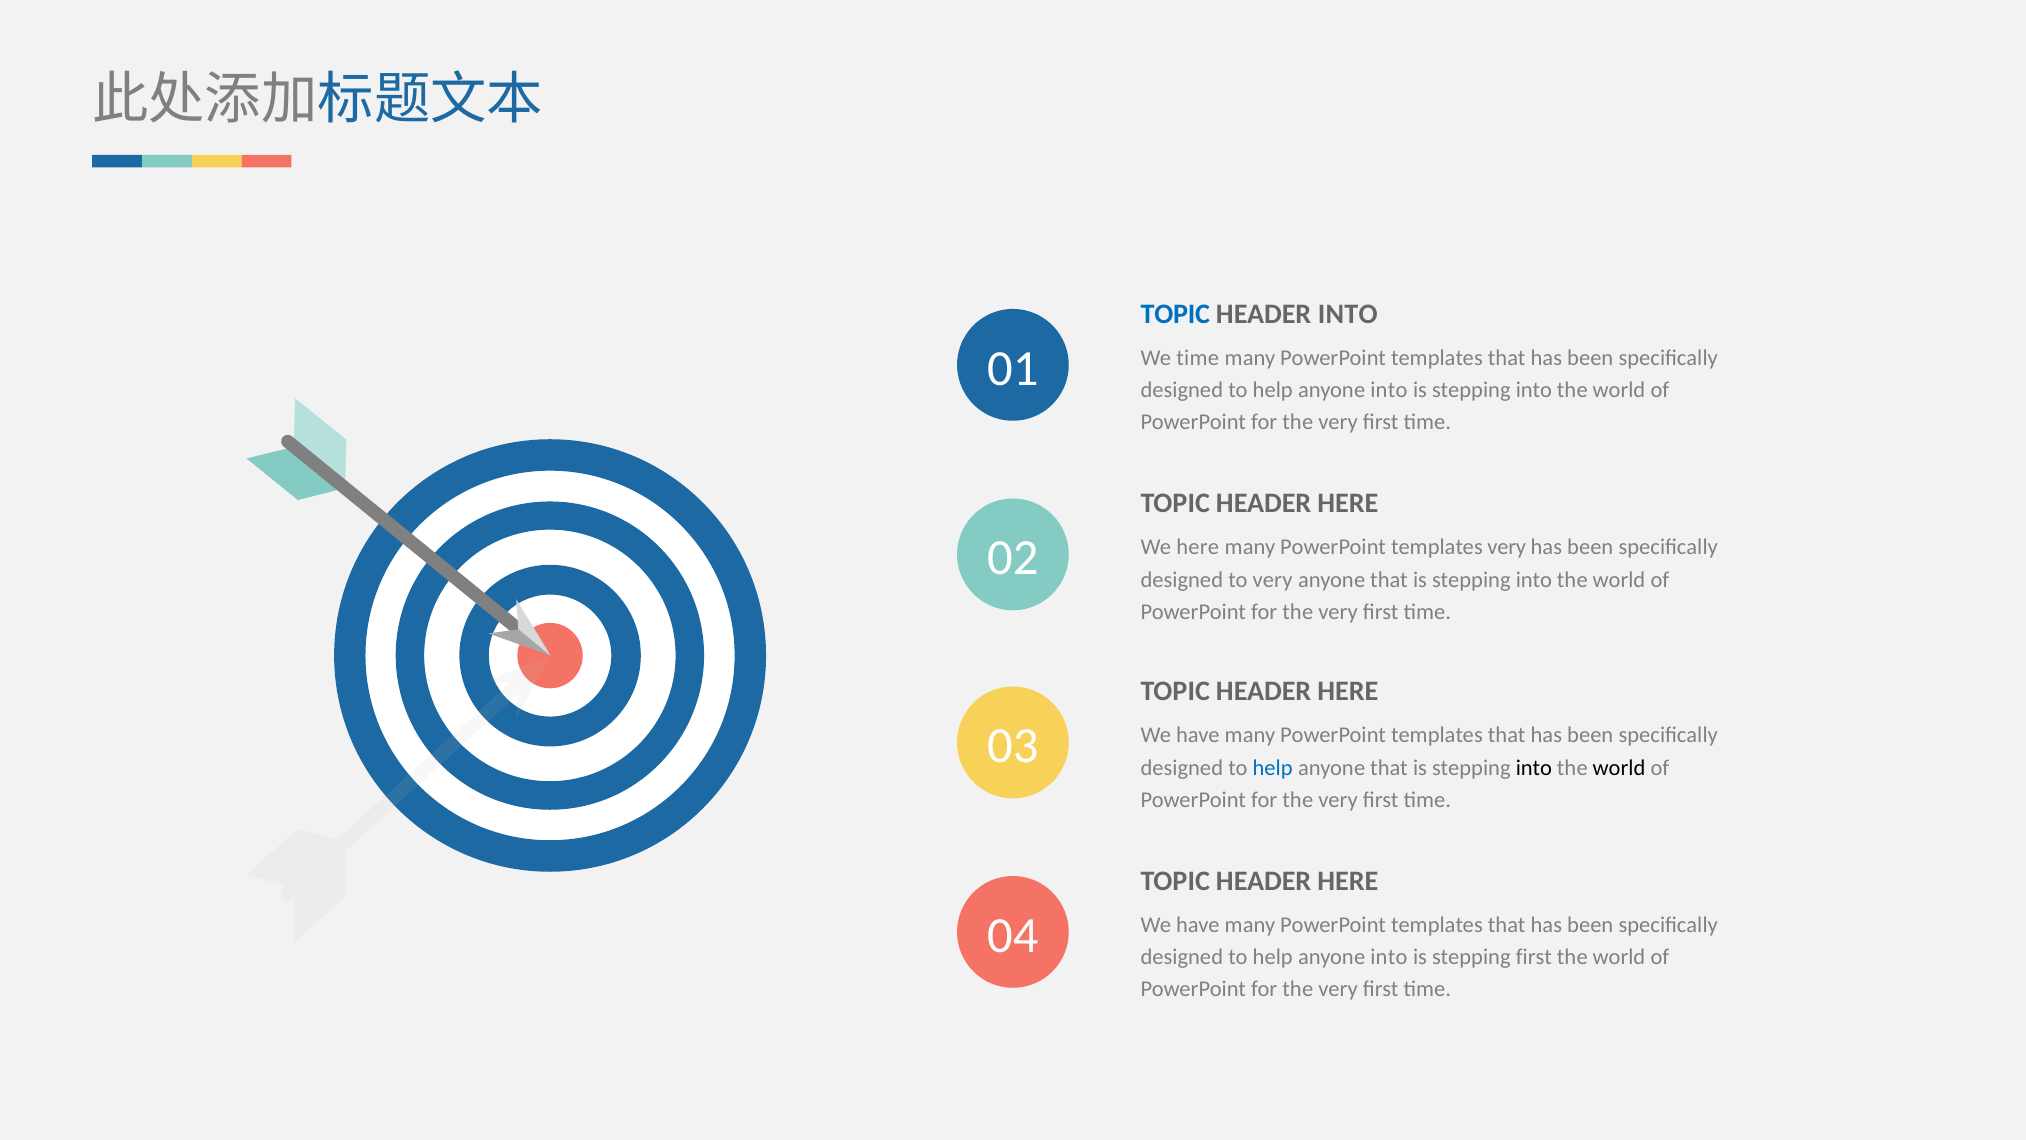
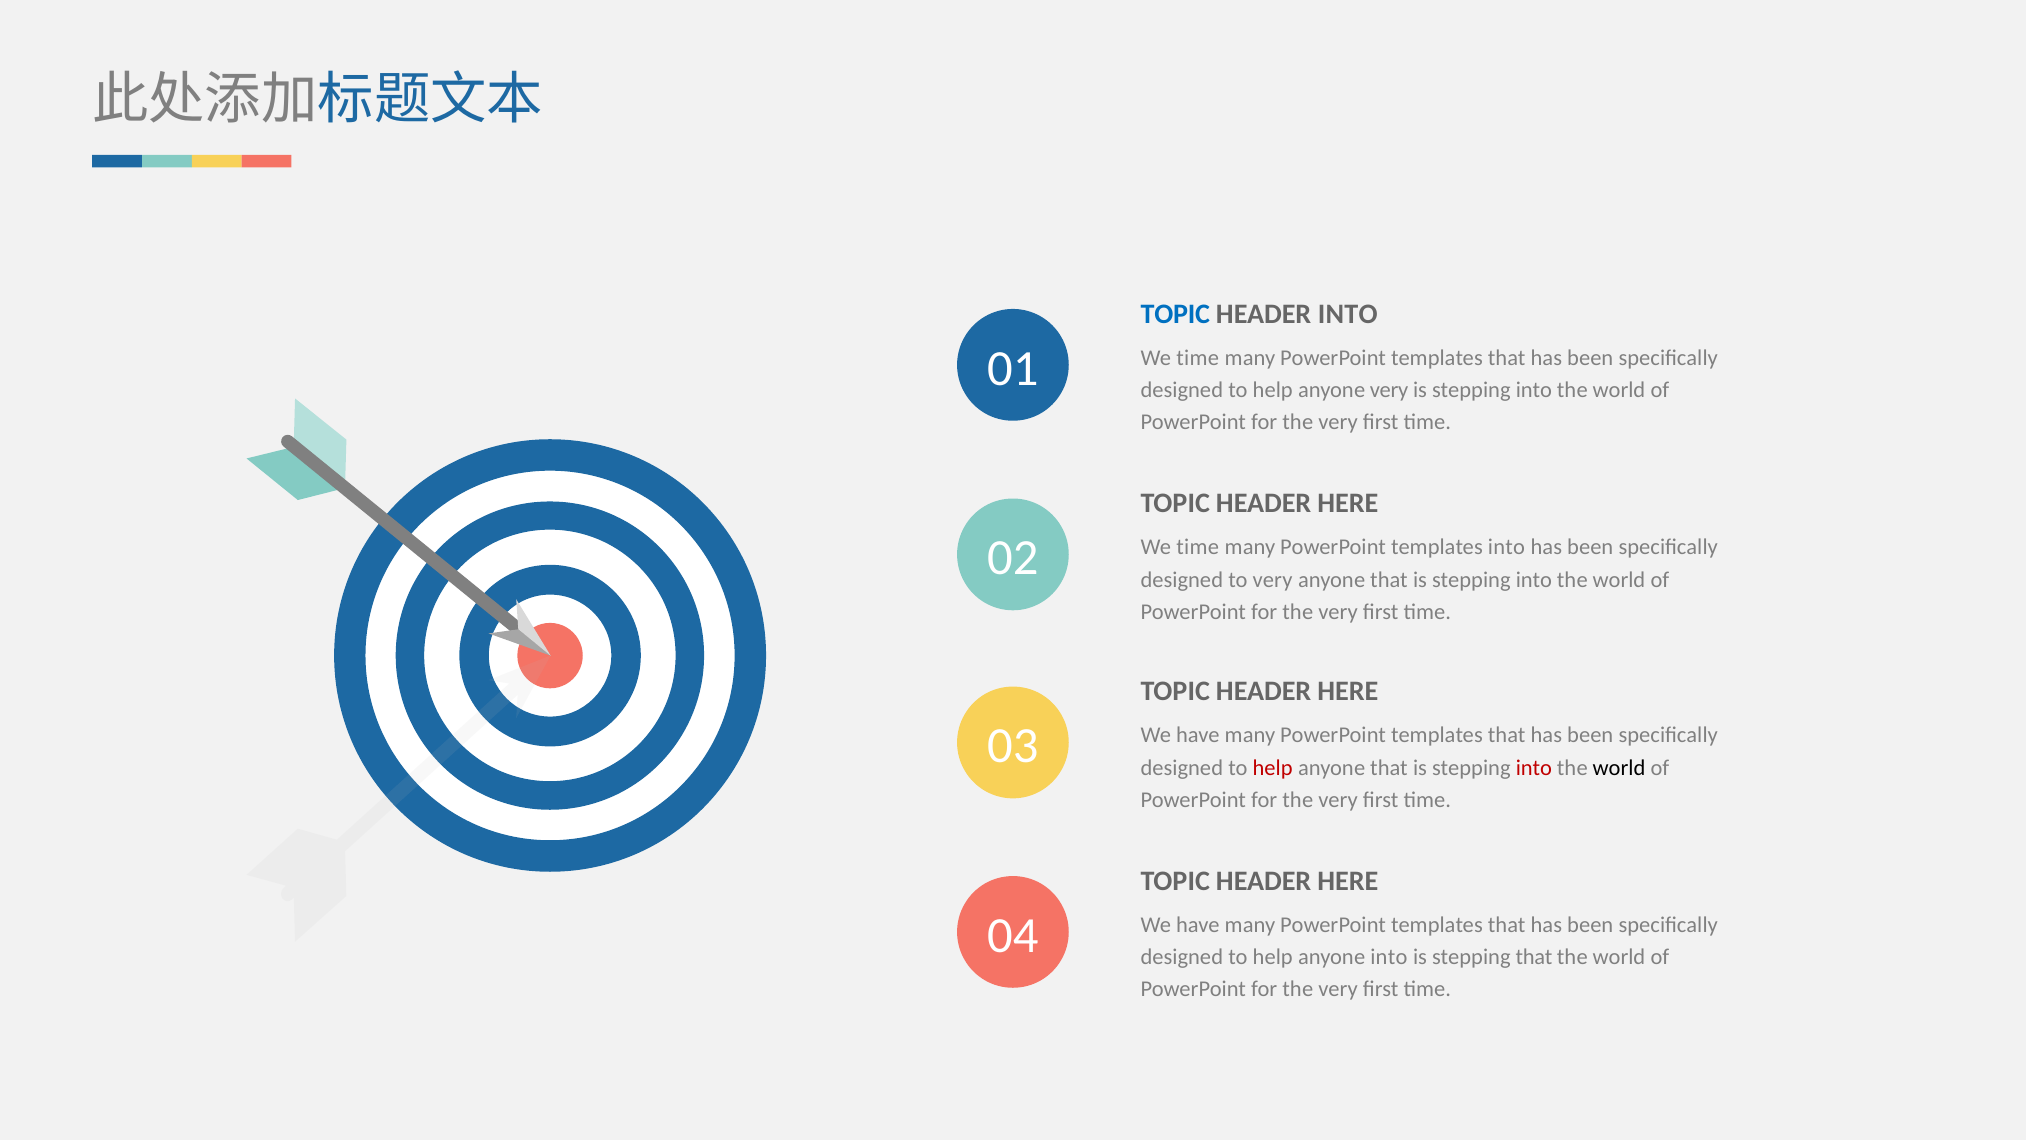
into at (1389, 390): into -> very
here at (1198, 547): here -> time
templates very: very -> into
help at (1273, 767) colour: blue -> red
into at (1534, 767) colour: black -> red
stepping first: first -> that
